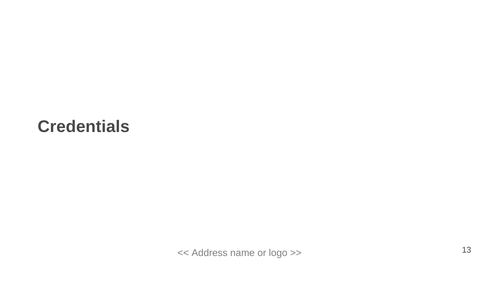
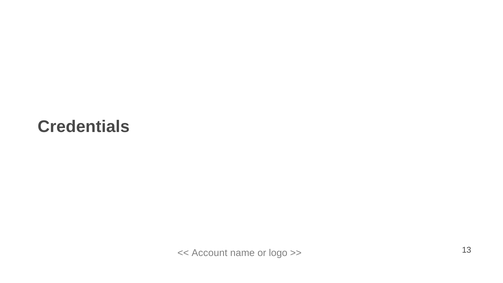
Address: Address -> Account
